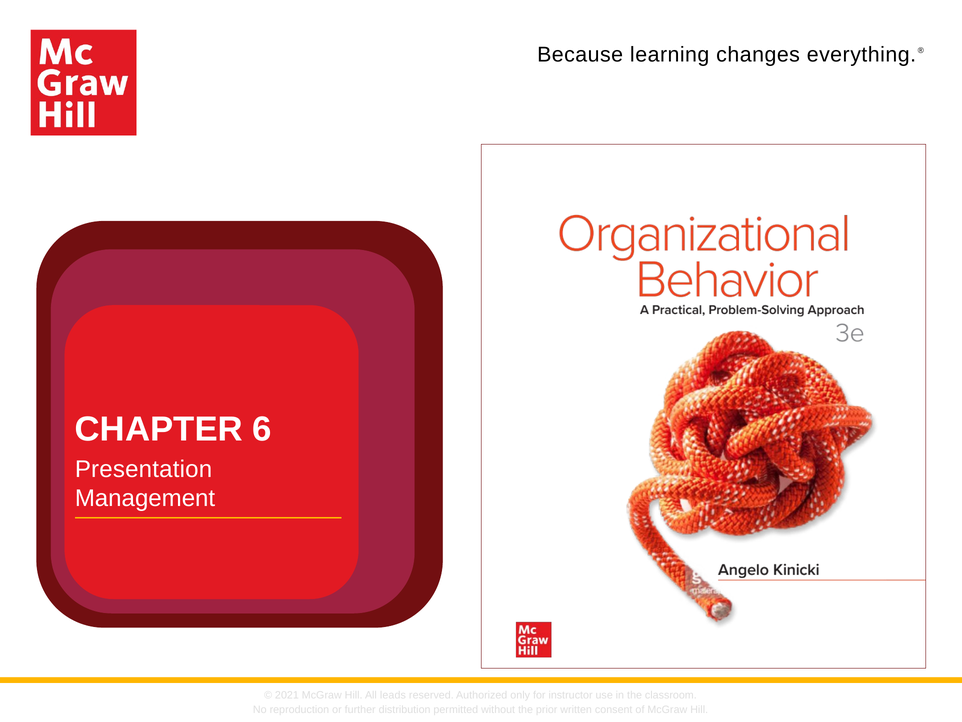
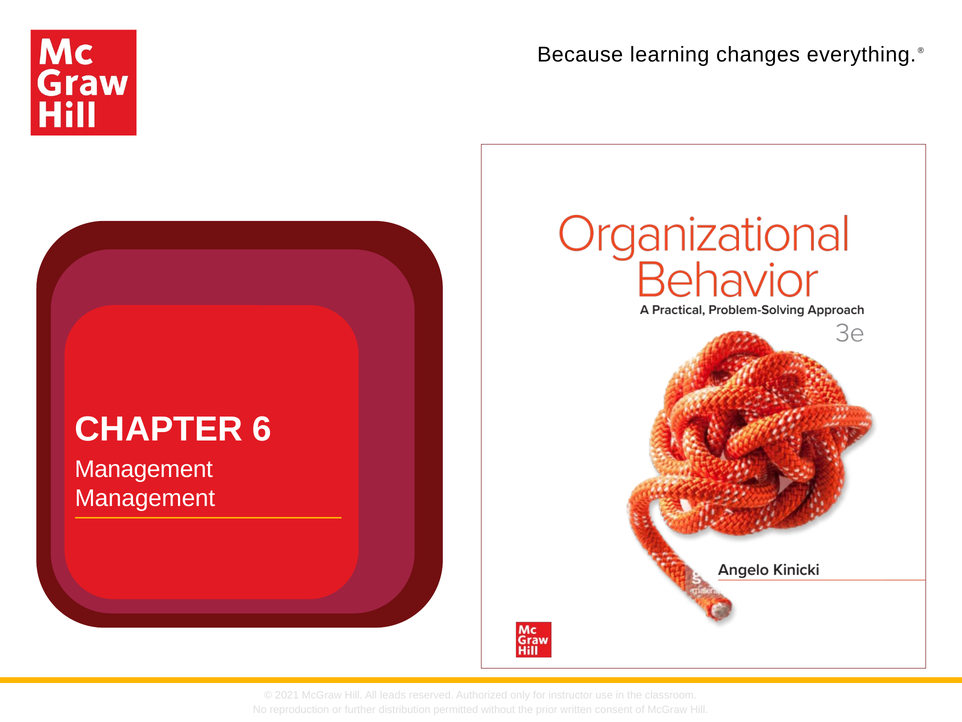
Presentation at (144, 469): Presentation -> Management
